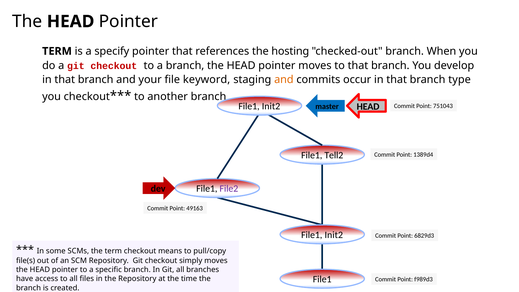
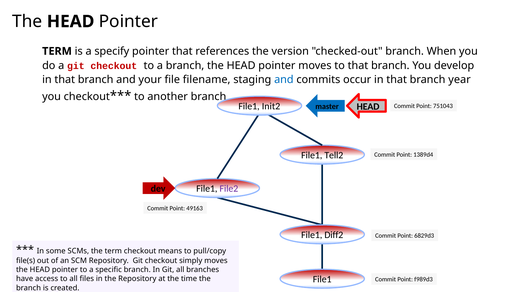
hosting: hosting -> version
keyword: keyword -> filename
and at (284, 80) colour: orange -> blue
type: type -> year
Init2 at (334, 235): Init2 -> Diff2
